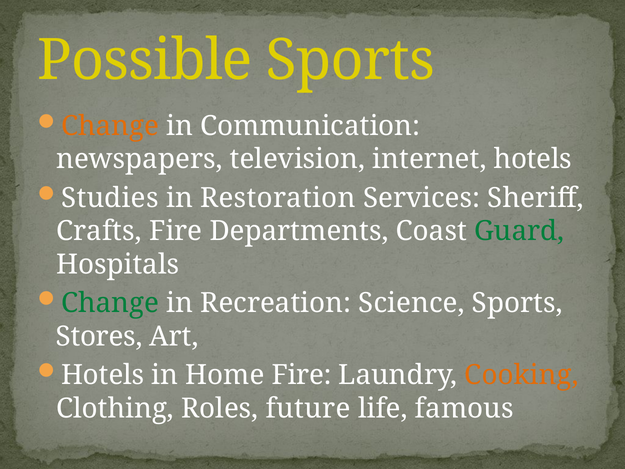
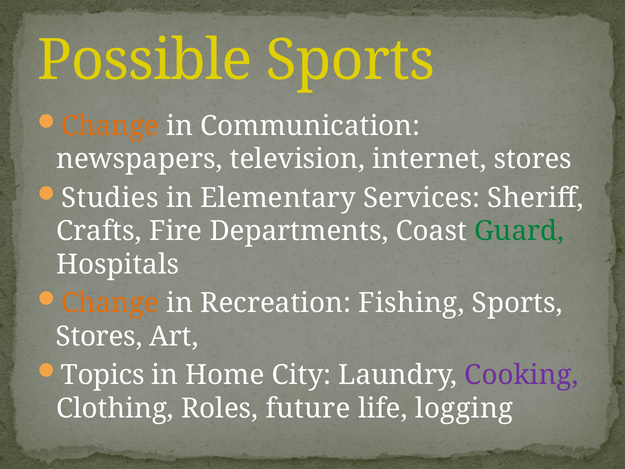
internet hotels: hotels -> stores
Restoration: Restoration -> Elementary
Change at (110, 303) colour: green -> orange
Science: Science -> Fishing
Hotels at (103, 375): Hotels -> Topics
Home Fire: Fire -> City
Cooking colour: orange -> purple
famous: famous -> logging
